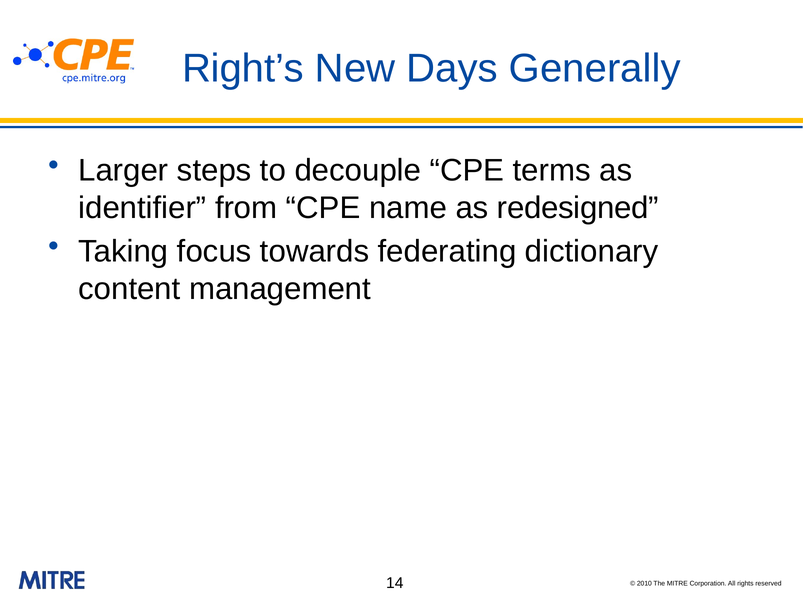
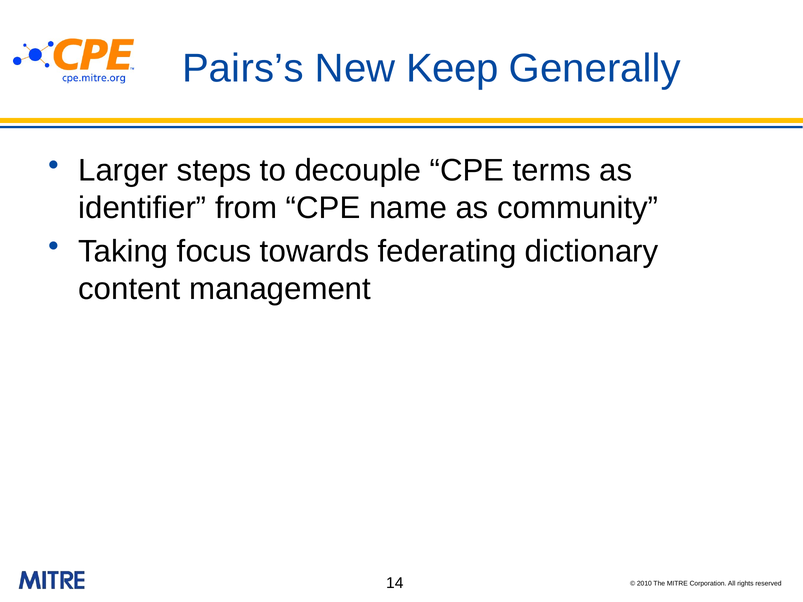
Right’s: Right’s -> Pairs’s
Days: Days -> Keep
redesigned: redesigned -> community
